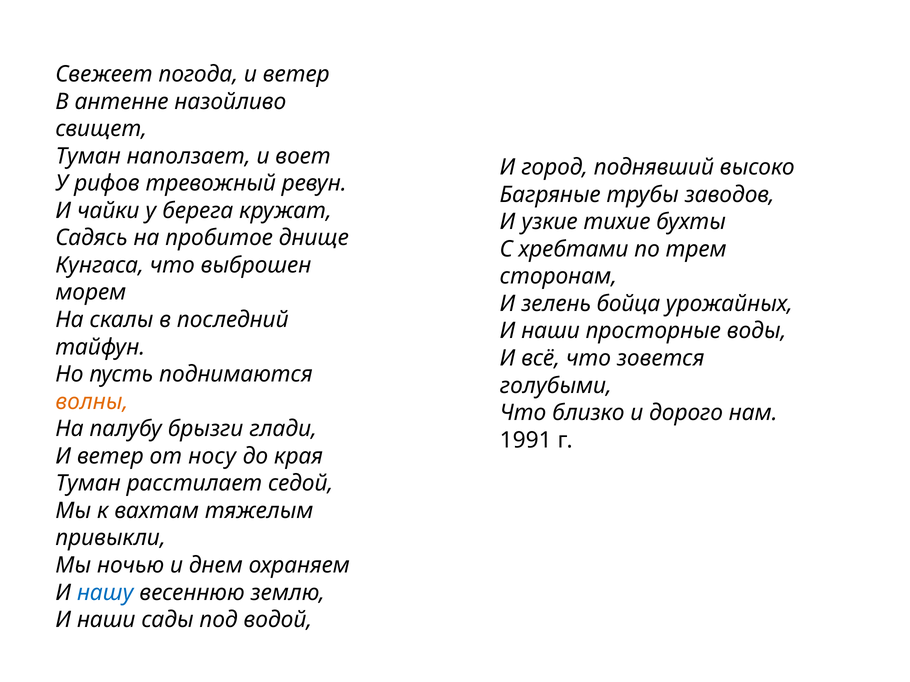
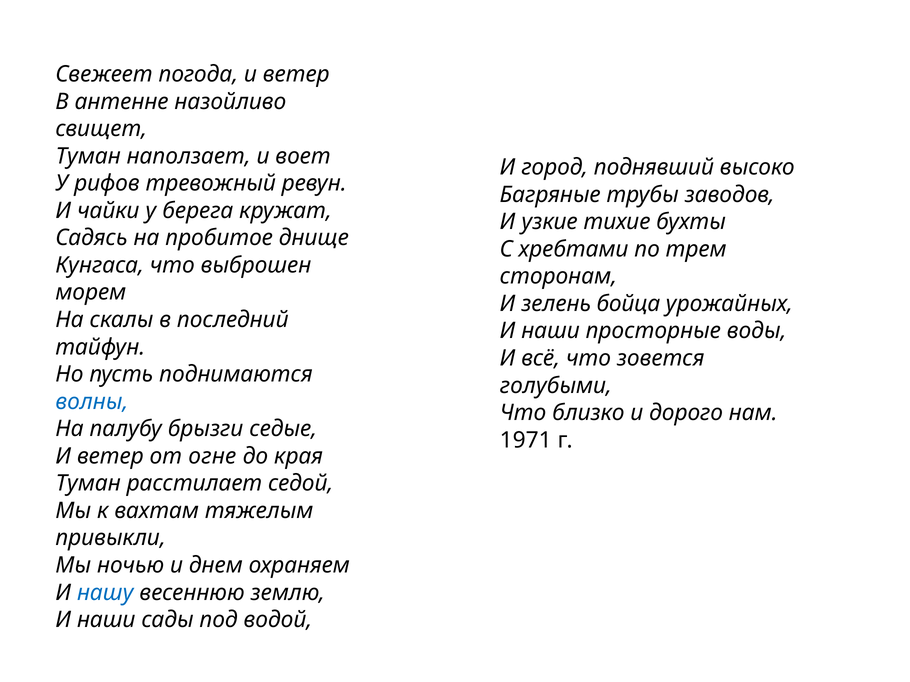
волны colour: orange -> blue
глади: глади -> седые
1991: 1991 -> 1971
носу: носу -> огне
